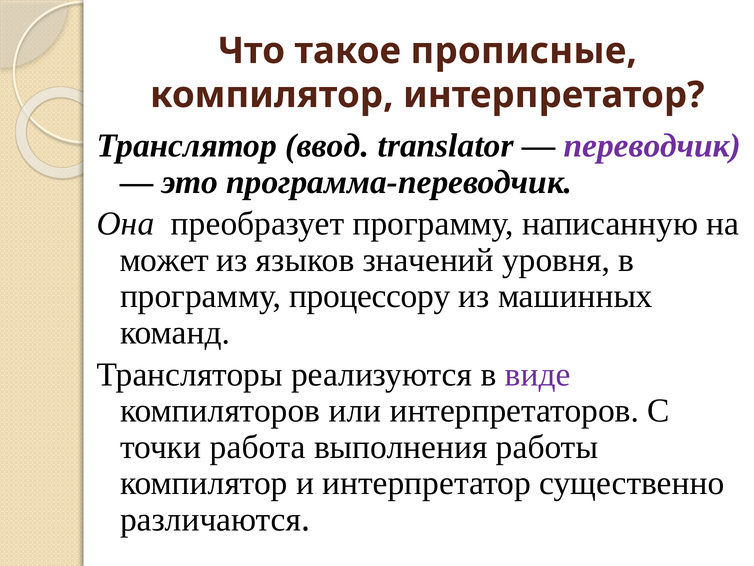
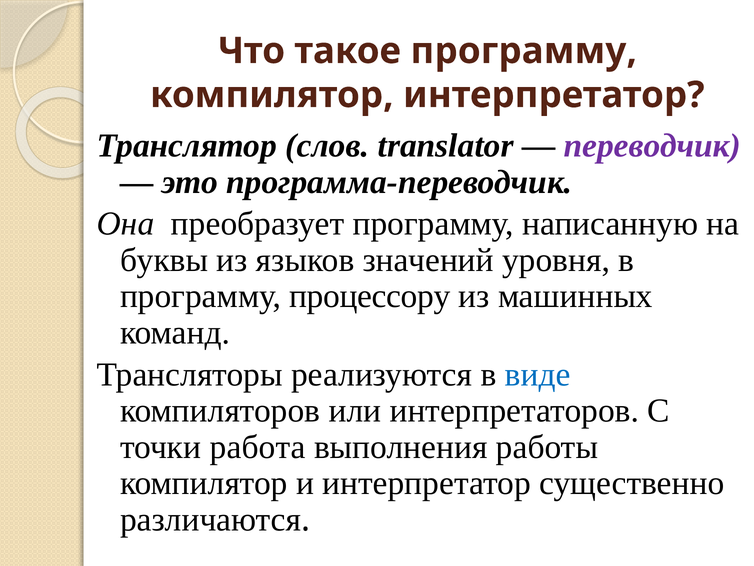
такое прописные: прописные -> программу
ввод: ввод -> слов
может: может -> буквы
виде colour: purple -> blue
